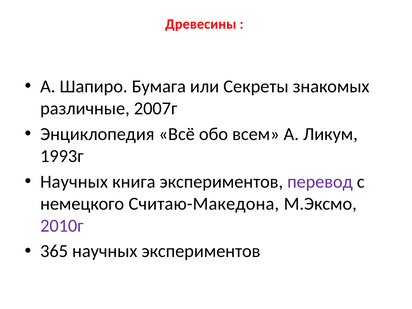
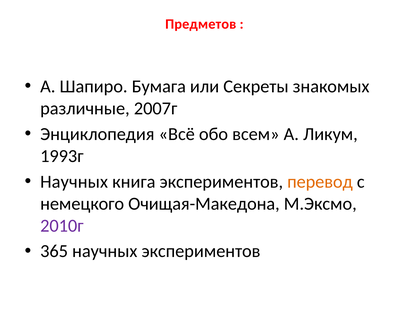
Древесины: Древесины -> Предметов
перевод colour: purple -> orange
Считаю-Македона: Считаю-Македона -> Очищая-Македона
